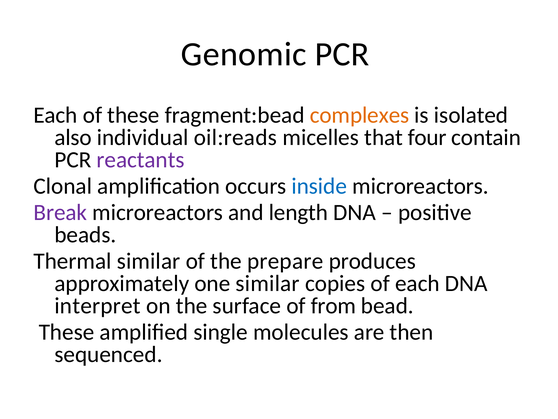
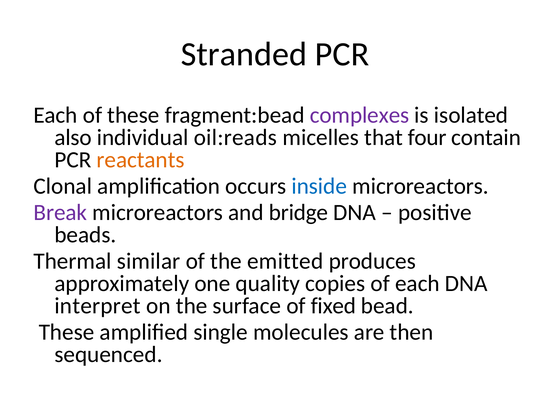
Genomic: Genomic -> Stranded
complexes colour: orange -> purple
reactants colour: purple -> orange
length: length -> bridge
prepare: prepare -> emitted
one similar: similar -> quality
from: from -> fixed
